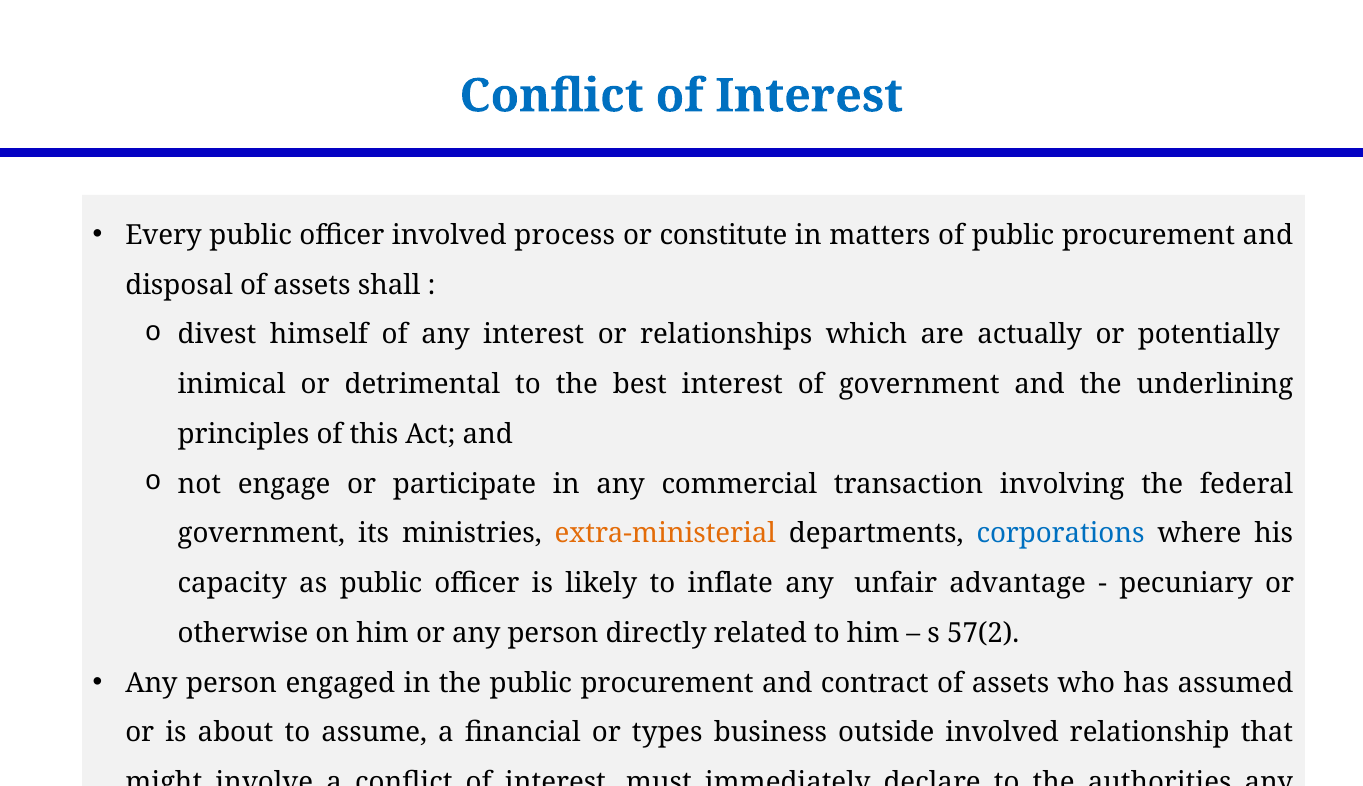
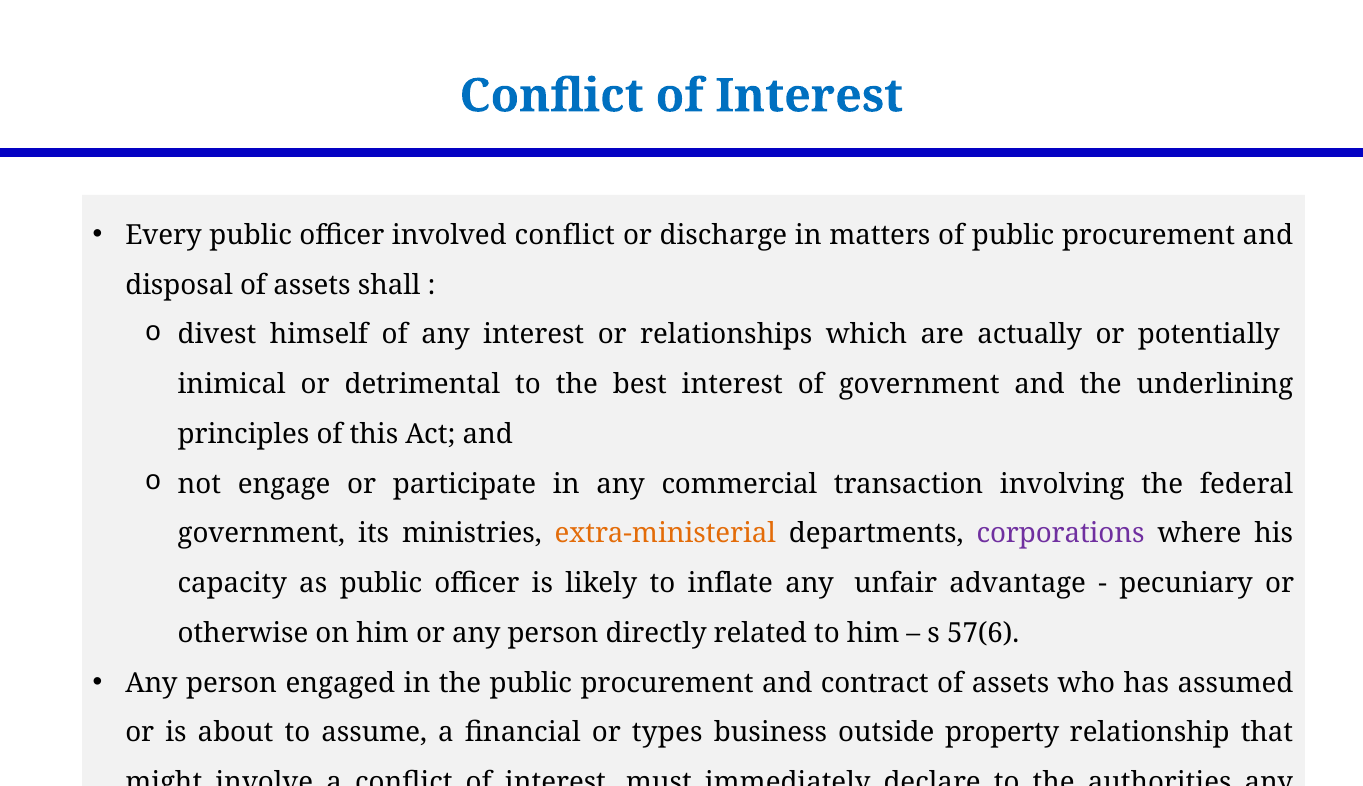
involved process: process -> conflict
constitute: constitute -> discharge
corporations colour: blue -> purple
57(2: 57(2 -> 57(6
outside involved: involved -> property
